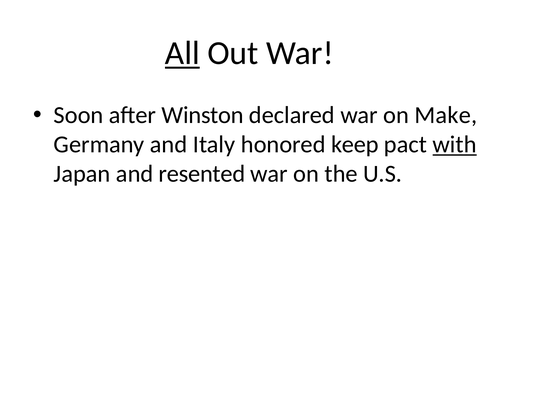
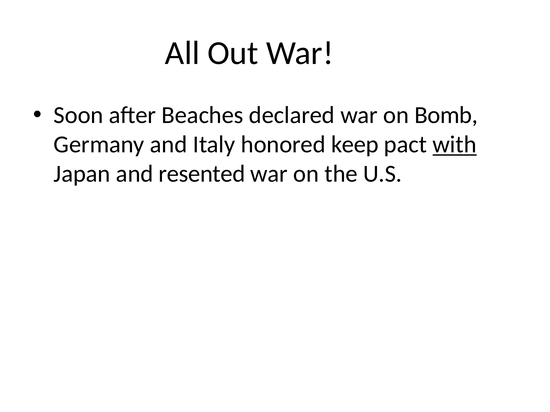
All underline: present -> none
Winston: Winston -> Beaches
Make: Make -> Bomb
